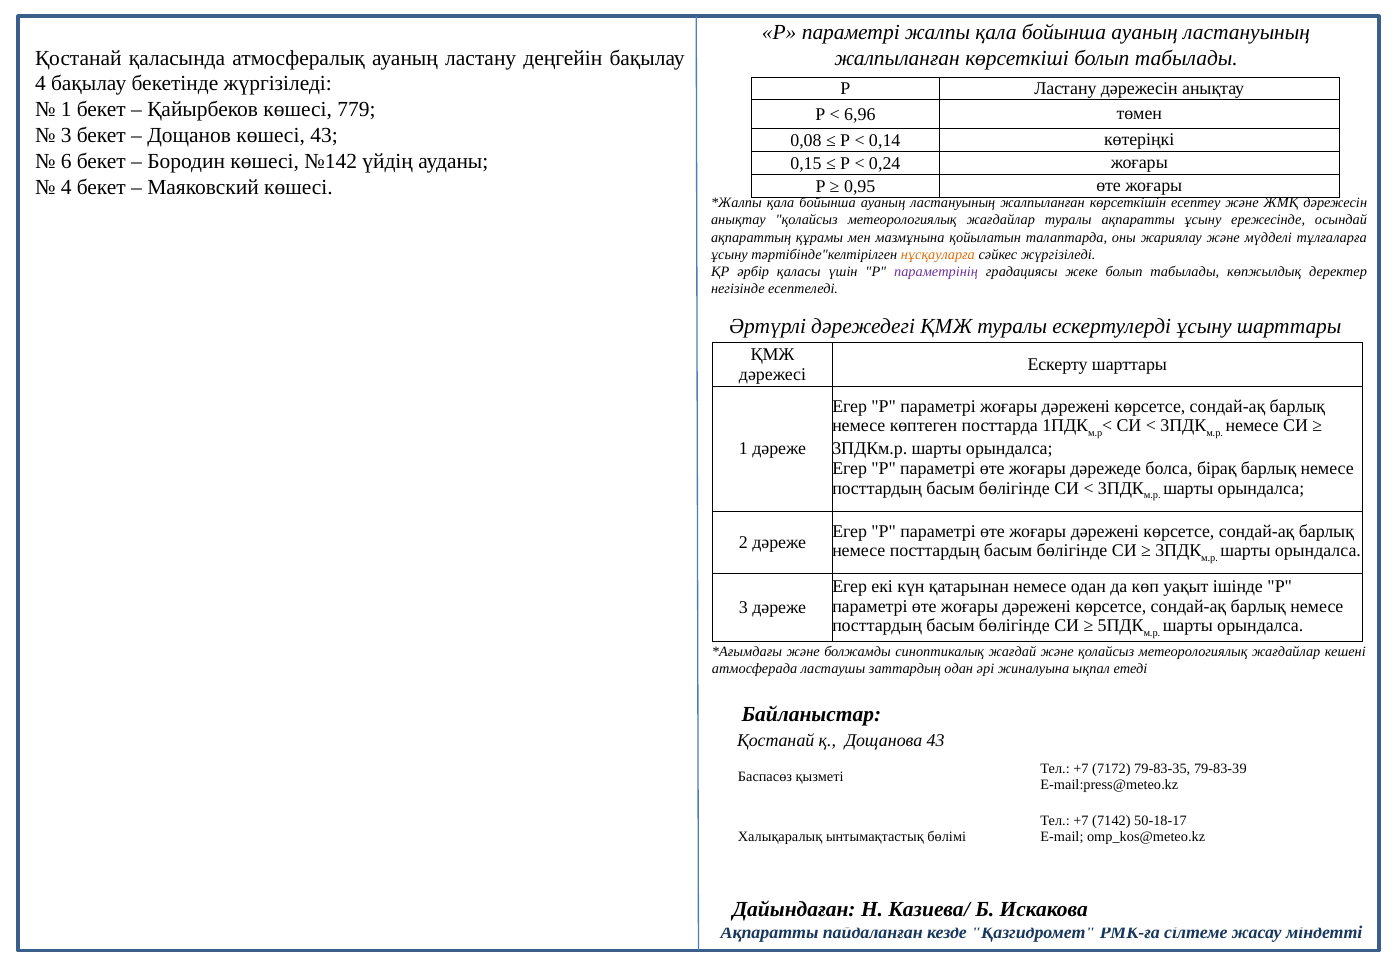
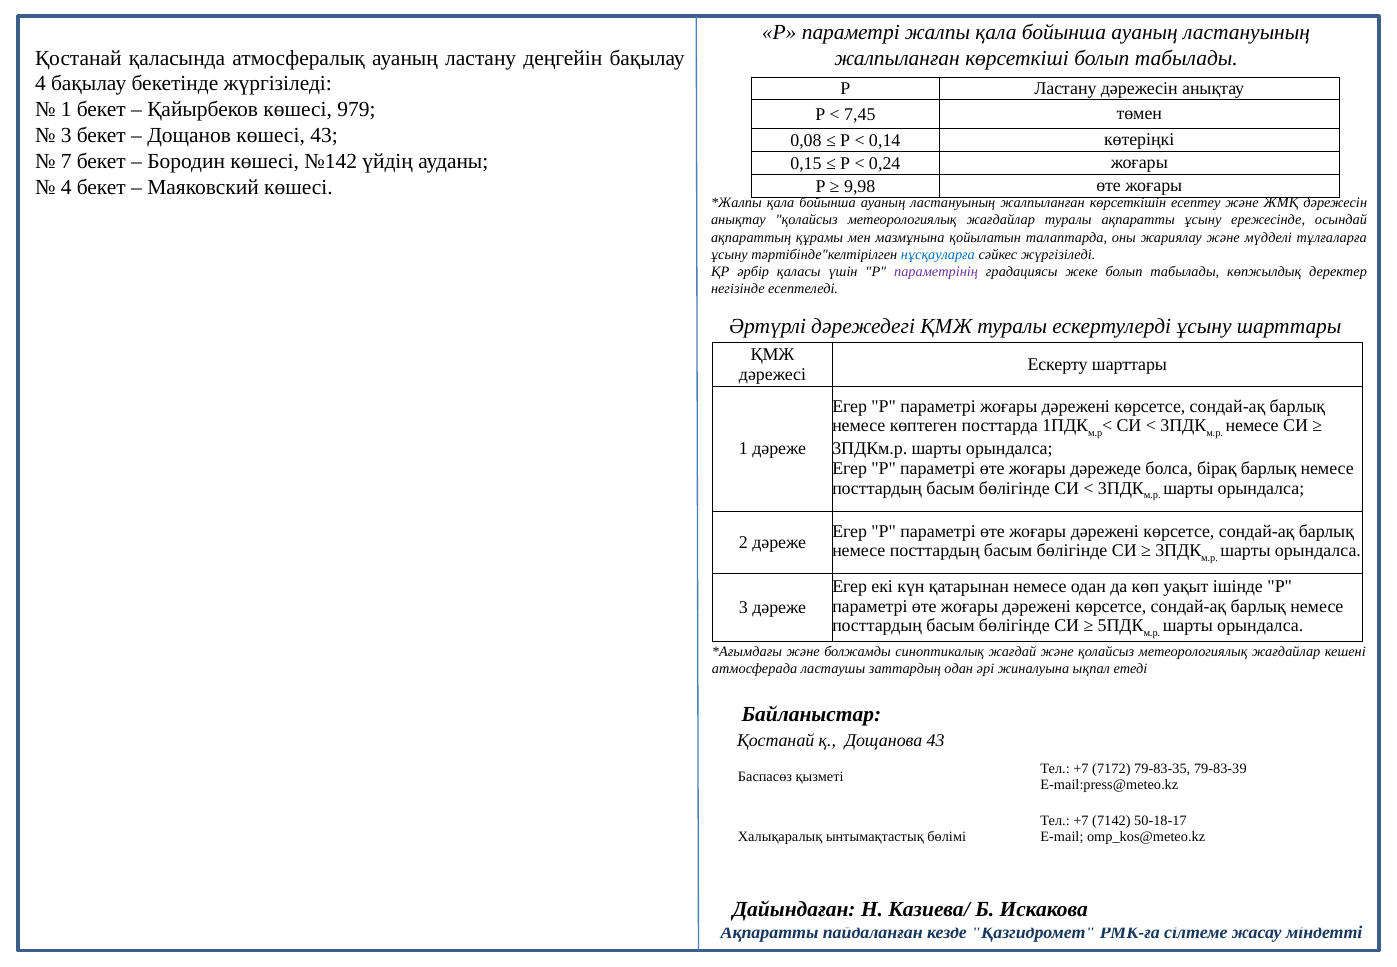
779: 779 -> 979
6,96: 6,96 -> 7,45
6: 6 -> 7
0,95: 0,95 -> 9,98
нұсқауларға colour: orange -> blue
